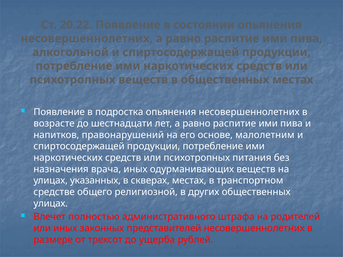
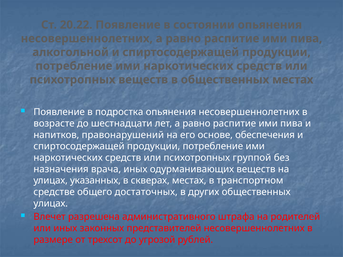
малолетним: малолетним -> обеспечения
питания: питания -> группой
религиозной: религиозной -> достаточных
полностью: полностью -> разрешена
ущерба: ущерба -> угрозой
